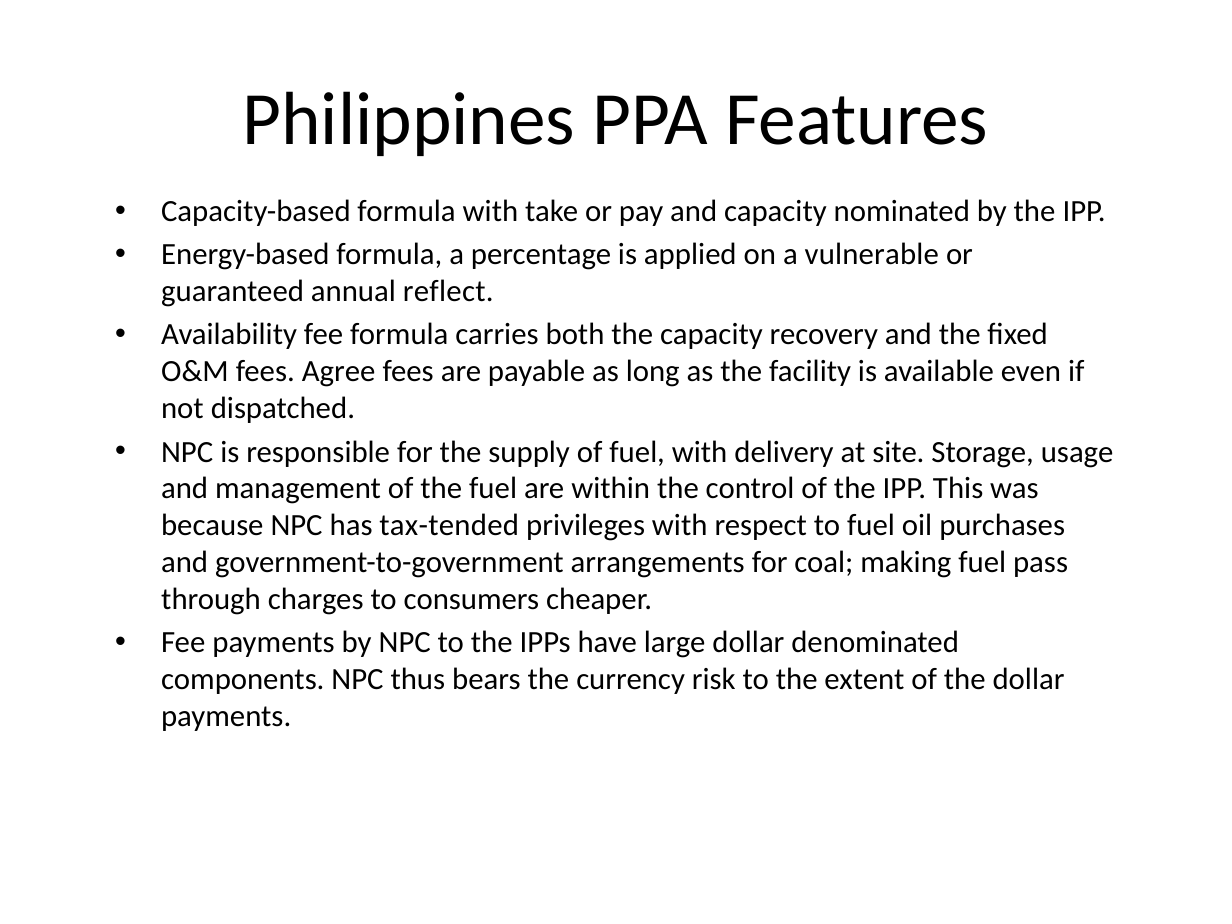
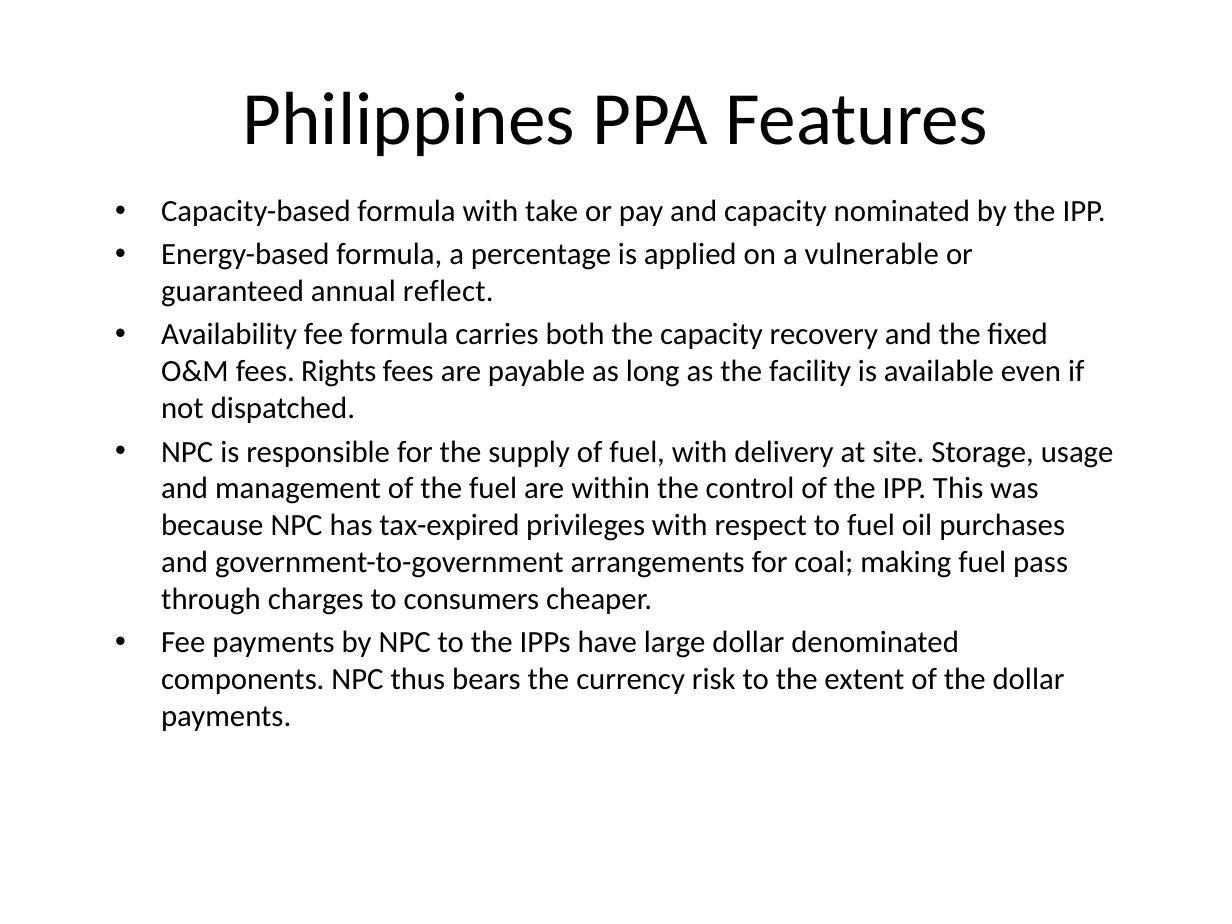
Agree: Agree -> Rights
tax-tended: tax-tended -> tax-expired
